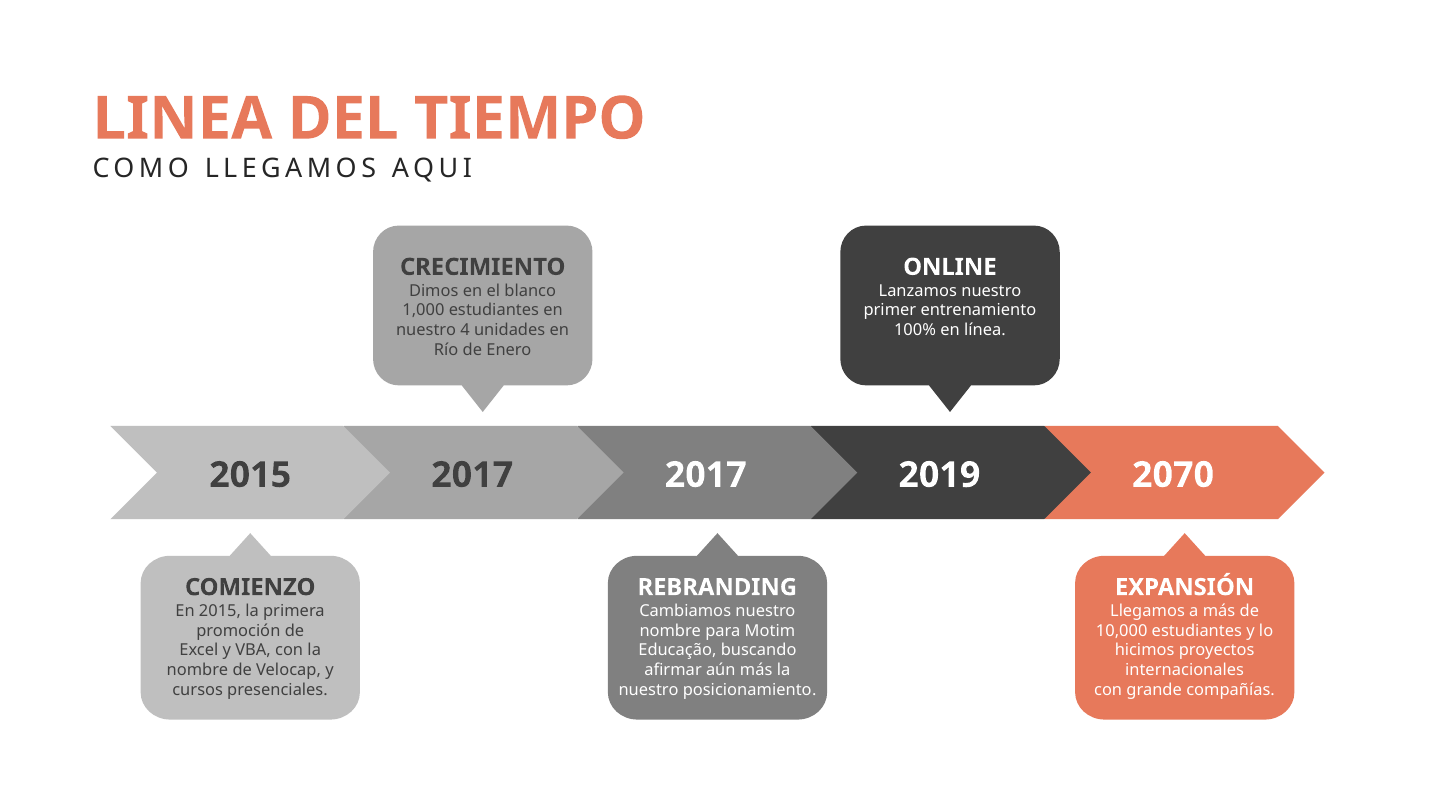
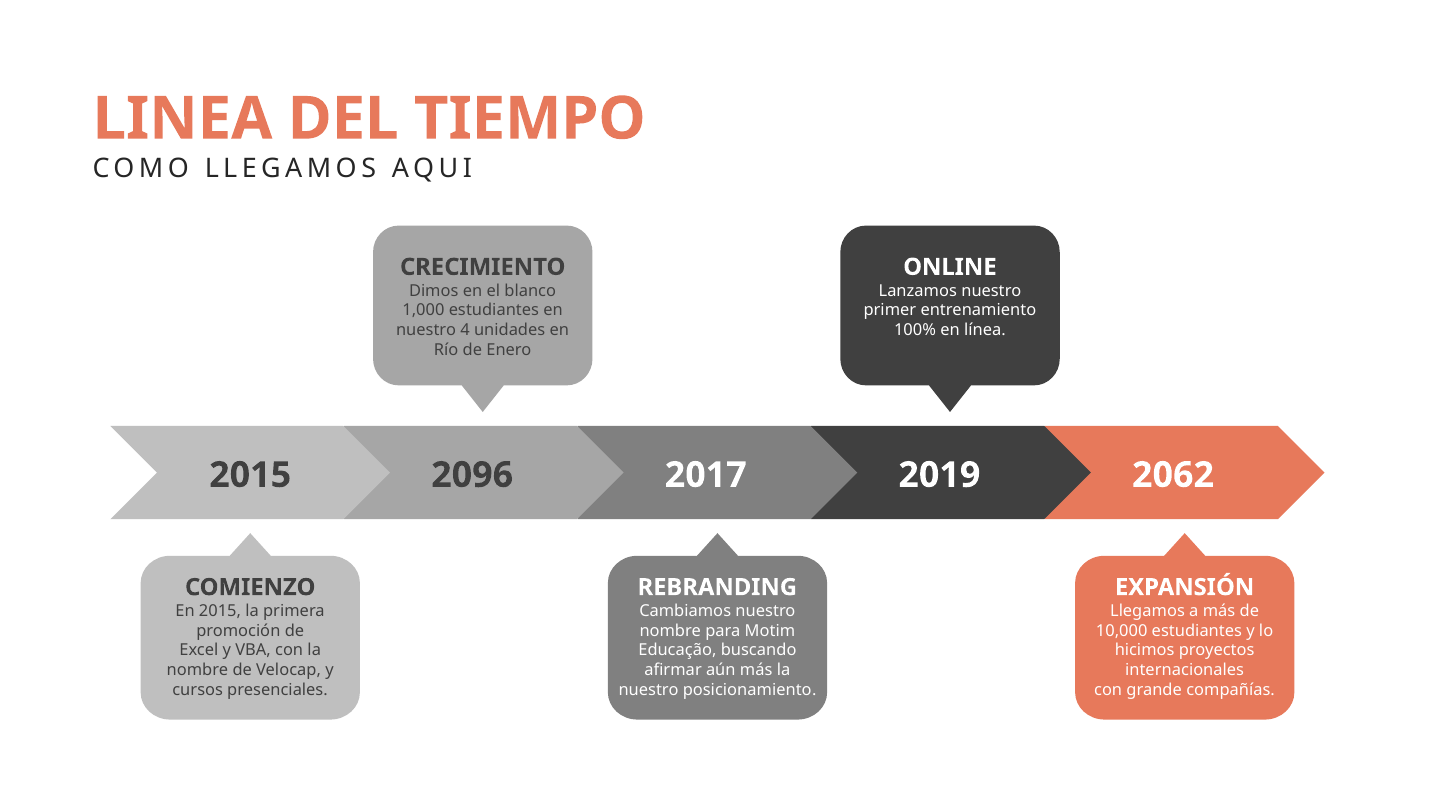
2017 at (472, 475): 2017 -> 2096
2070: 2070 -> 2062
